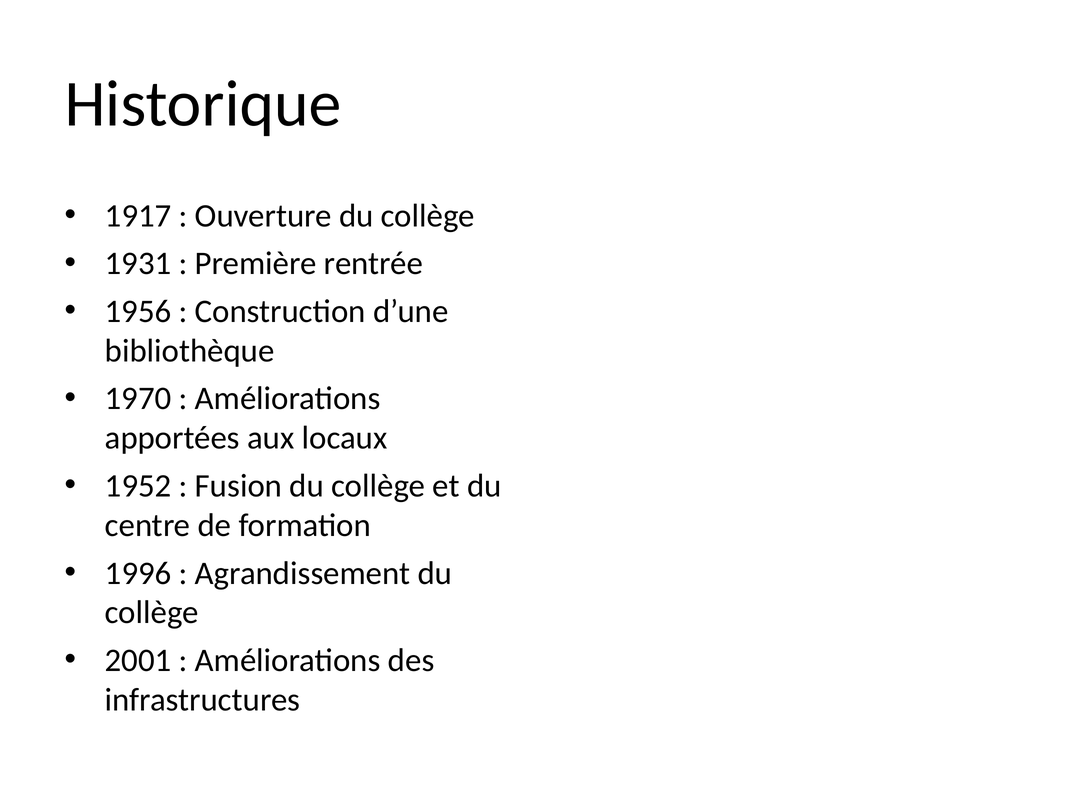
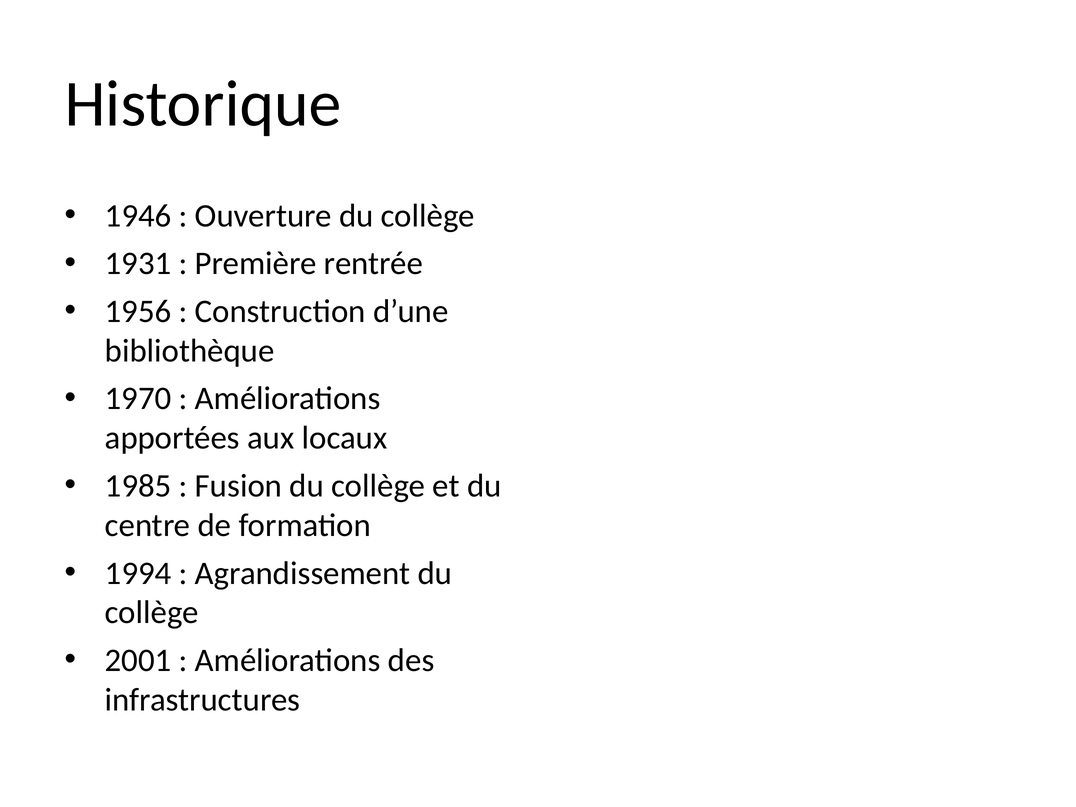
1917: 1917 -> 1946
1952: 1952 -> 1985
1996: 1996 -> 1994
